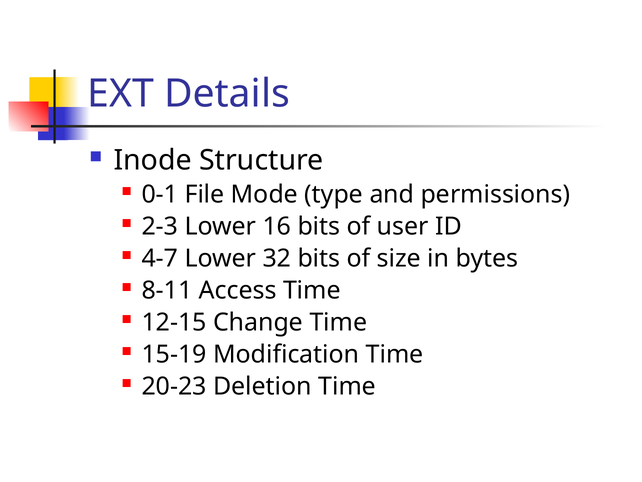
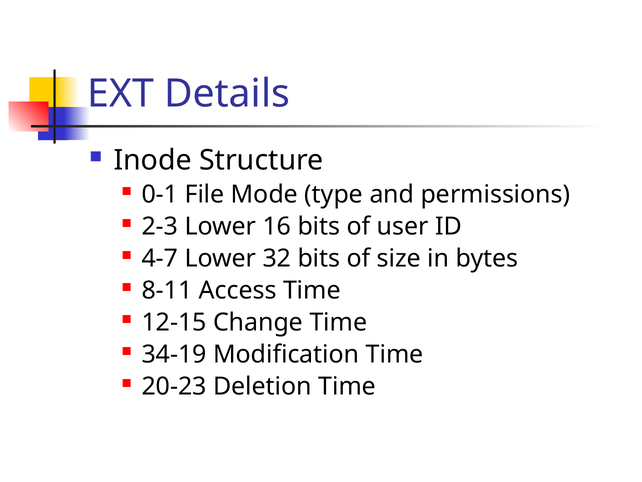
15-19: 15-19 -> 34-19
